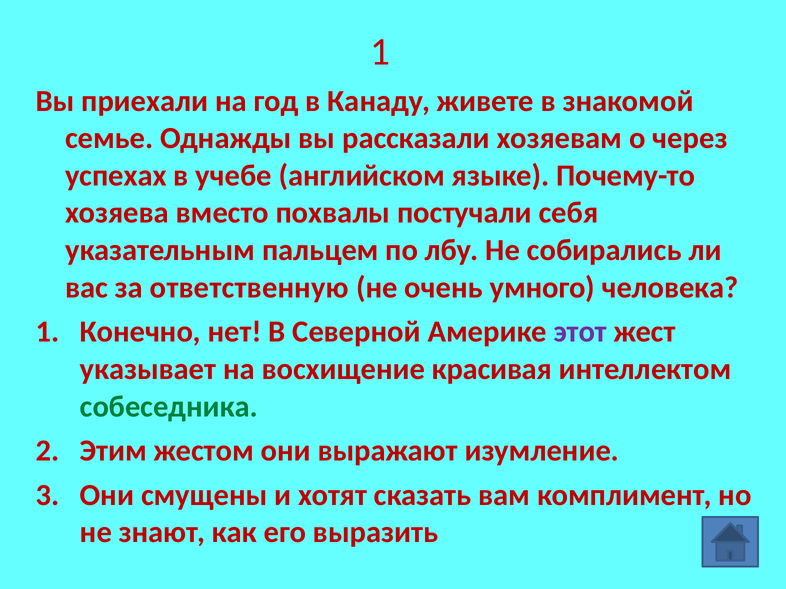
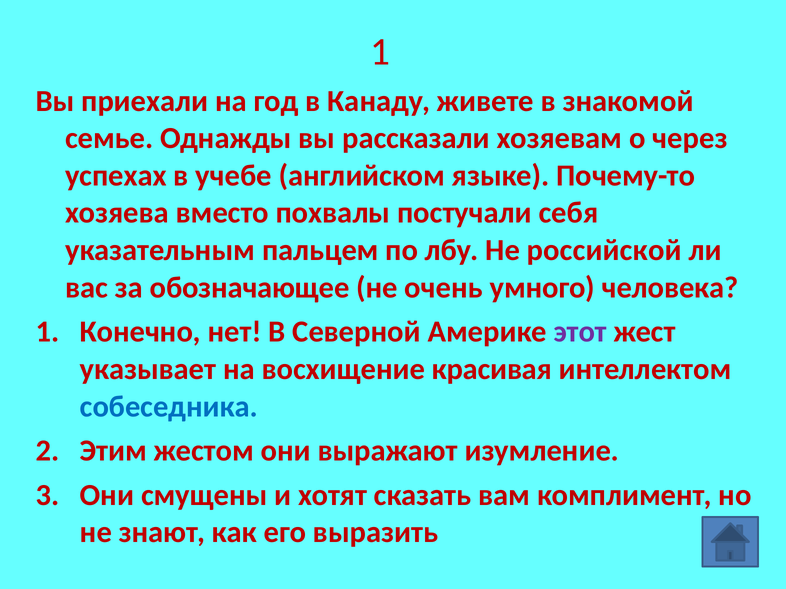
собирались: собирались -> российской
ответственную: ответственную -> обозначающее
собеседника colour: green -> blue
